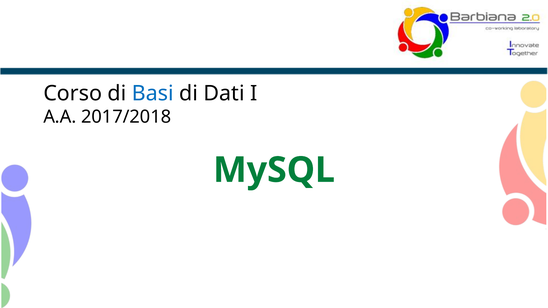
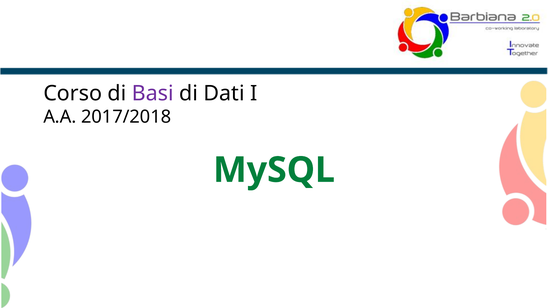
Basi colour: blue -> purple
